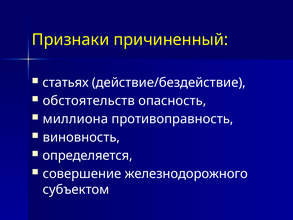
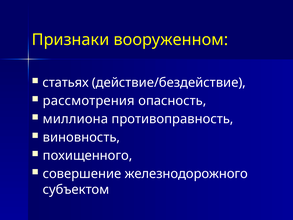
причиненный: причиненный -> вооруженном
обстоятельств: обстоятельств -> рассмотрения
определяется: определяется -> похищенного
